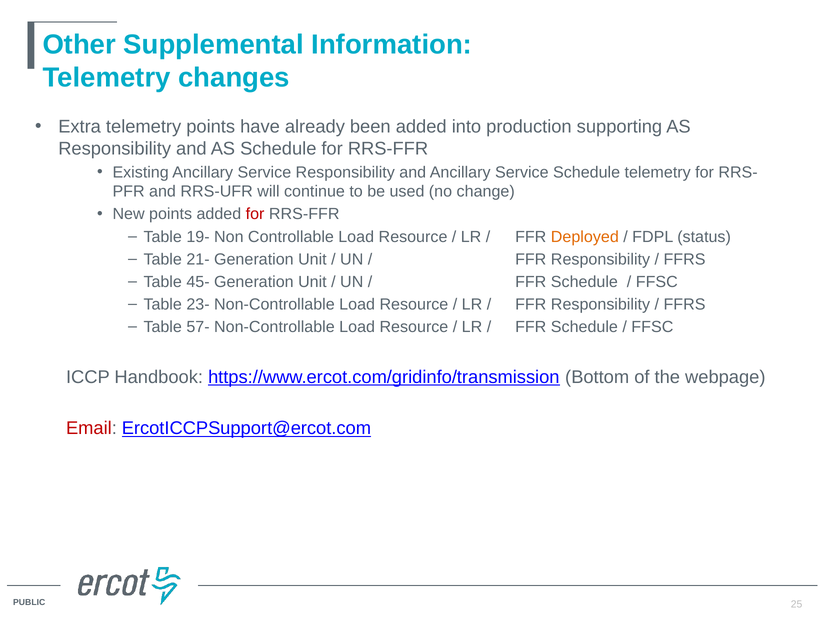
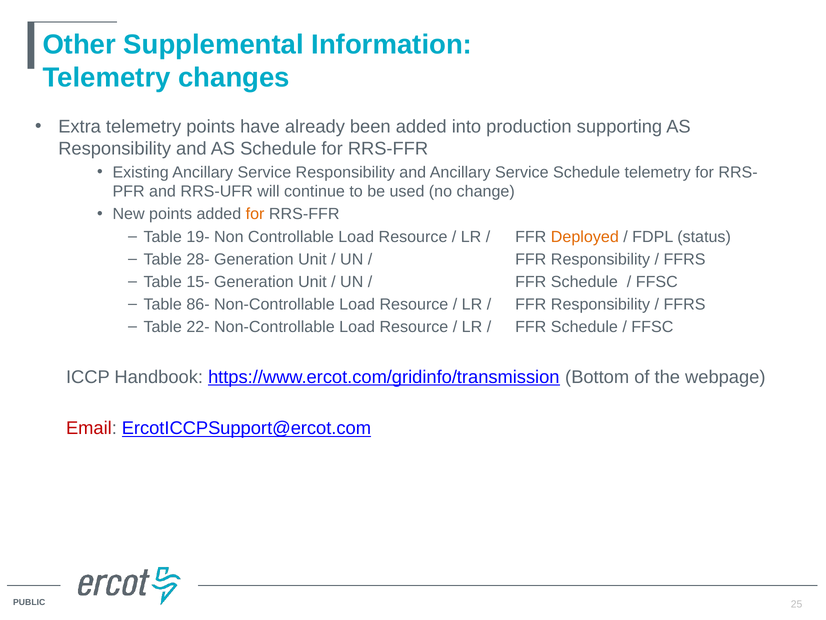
for at (255, 214) colour: red -> orange
21-: 21- -> 28-
45-: 45- -> 15-
23-: 23- -> 86-
57-: 57- -> 22-
